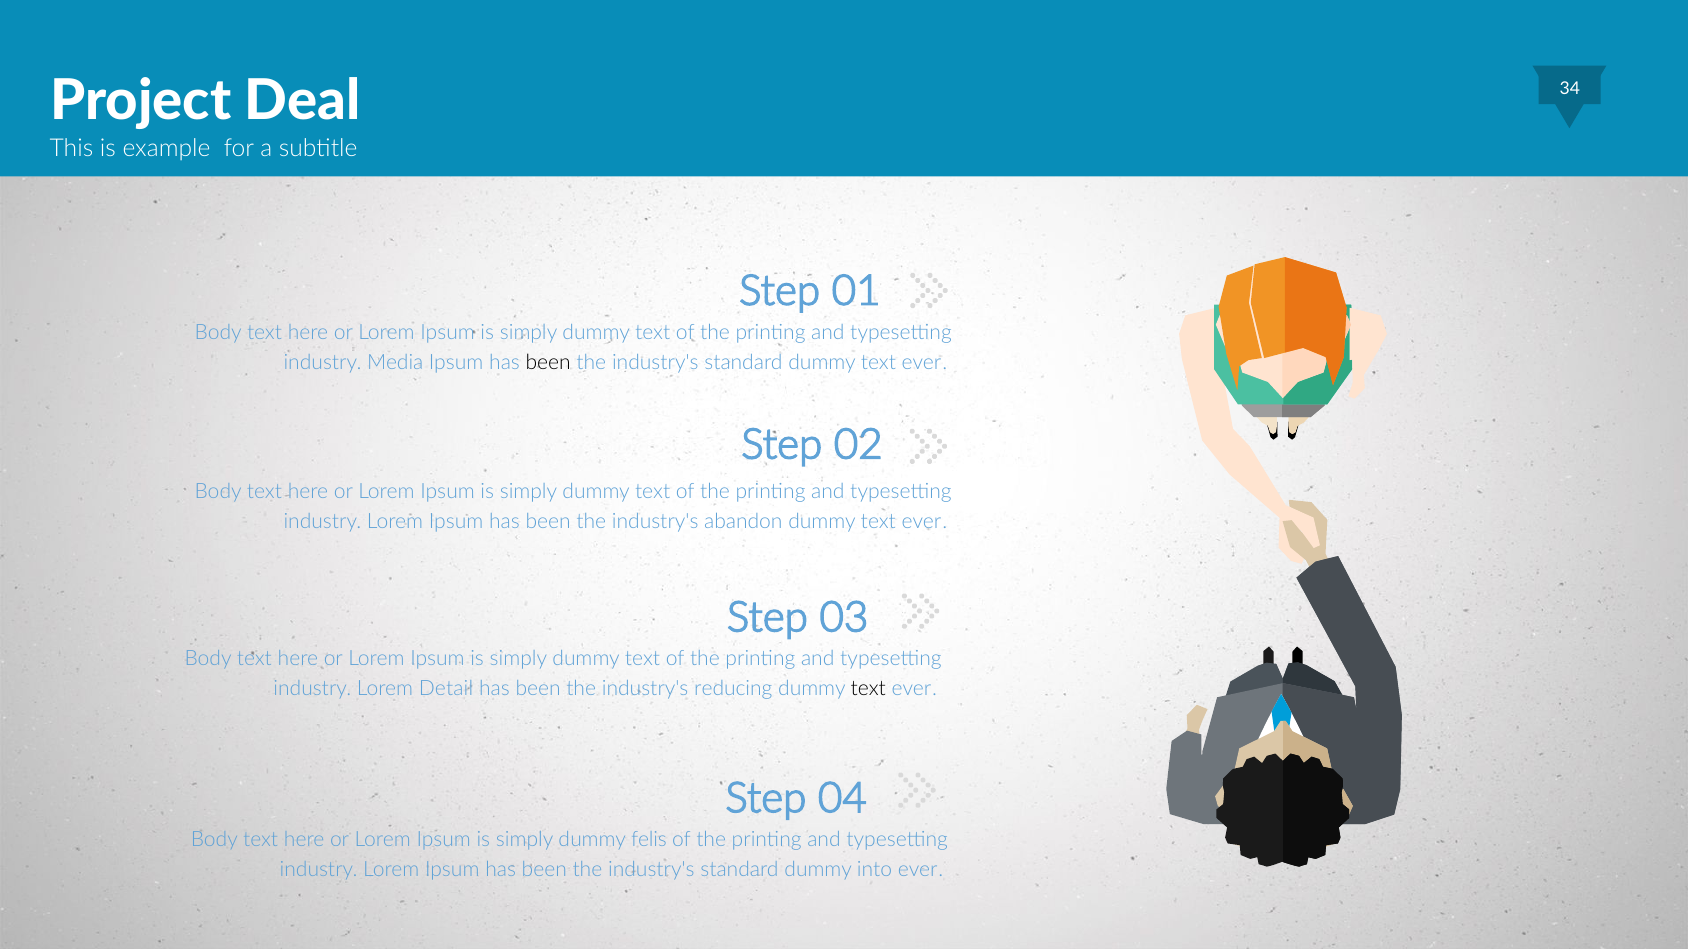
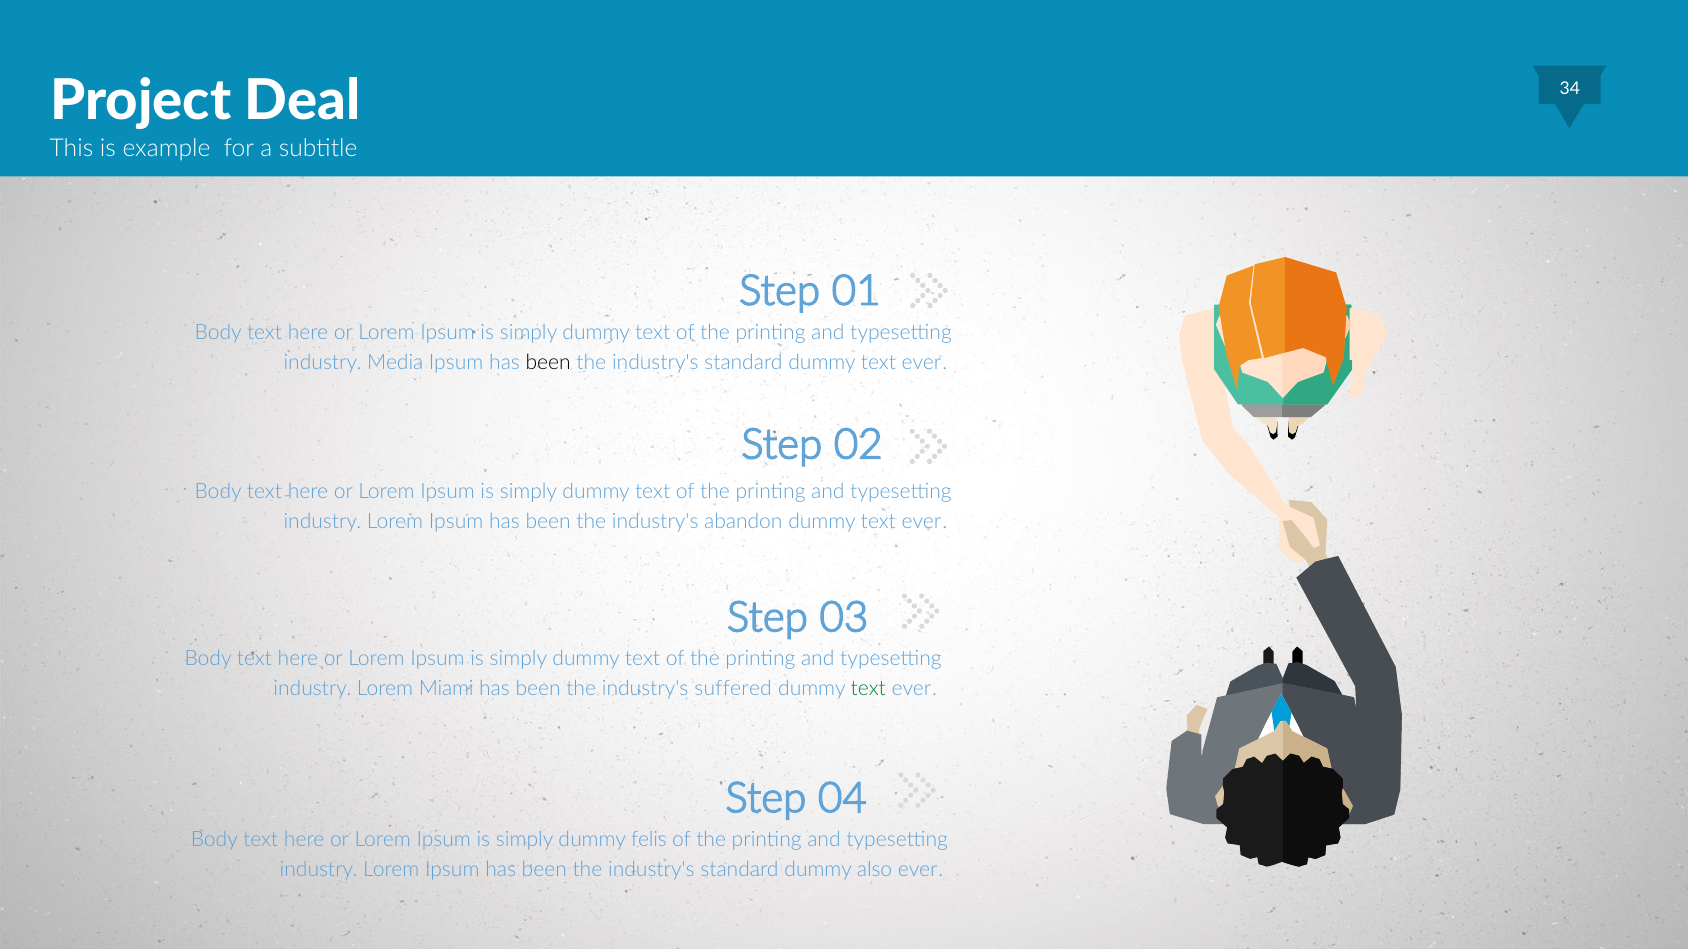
Detail: Detail -> Miami
reducing: reducing -> suffered
text at (868, 689) colour: black -> green
into: into -> also
